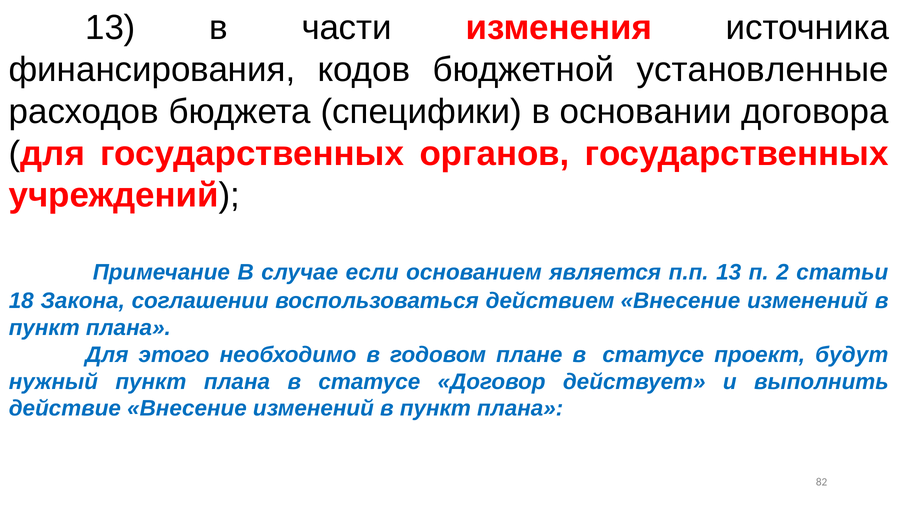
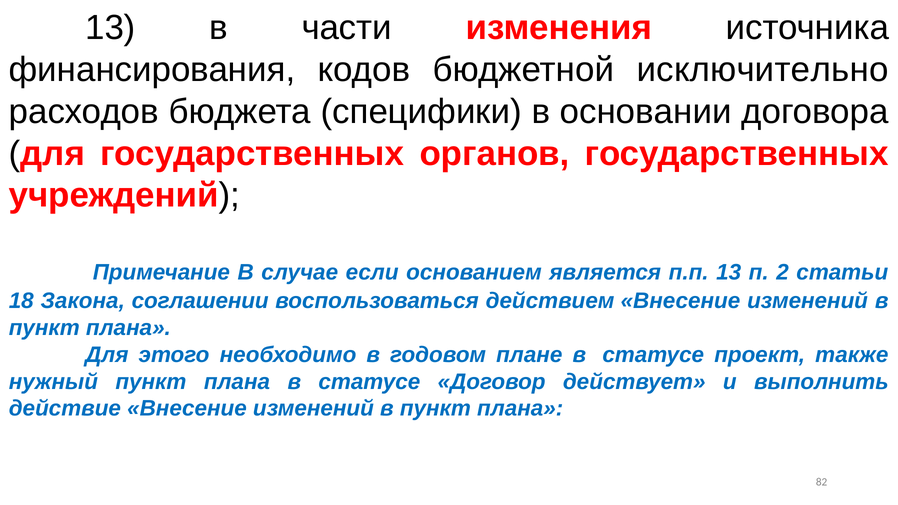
установленные: установленные -> исключительно
будут: будут -> также
